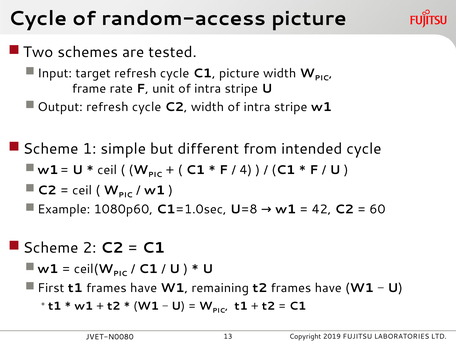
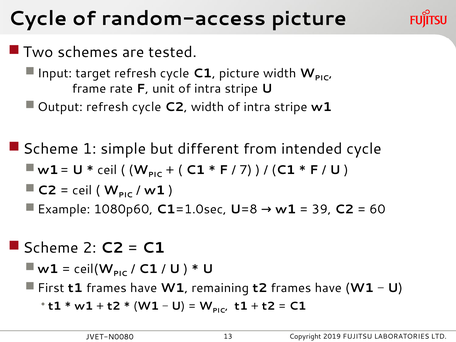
4: 4 -> 7
42: 42 -> 39
